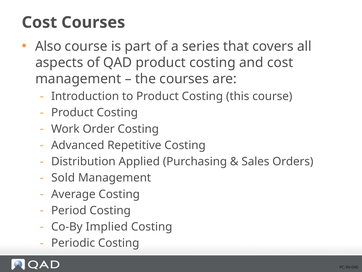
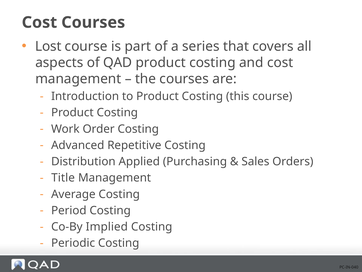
Also: Also -> Lost
Sold: Sold -> Title
